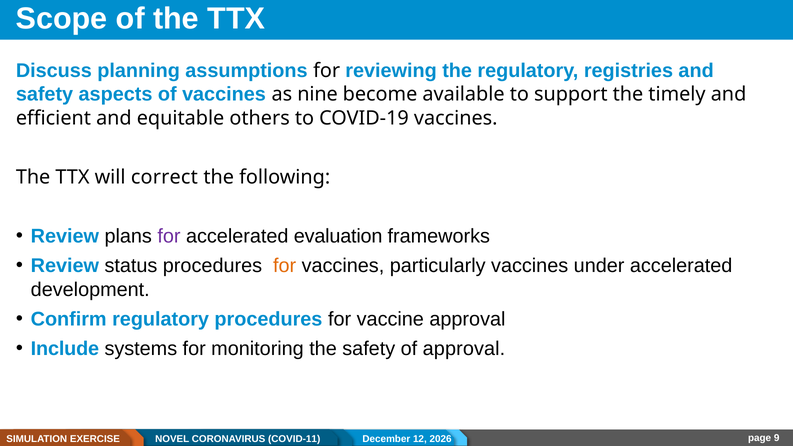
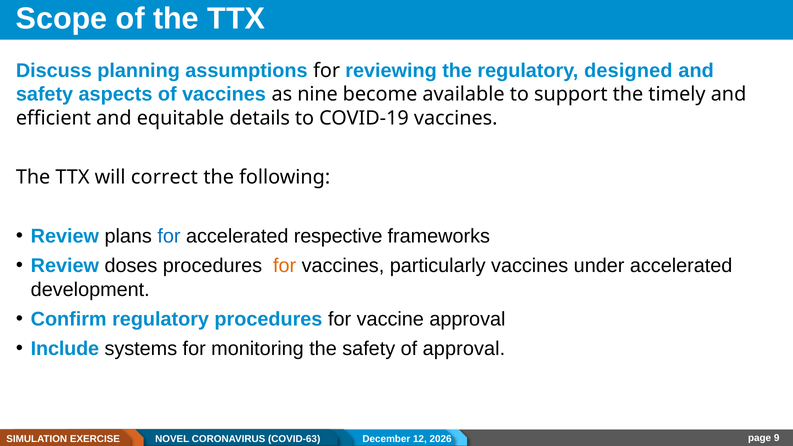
registries: registries -> designed
others: others -> details
for at (169, 236) colour: purple -> blue
evaluation: evaluation -> respective
status: status -> doses
COVID-11: COVID-11 -> COVID-63
